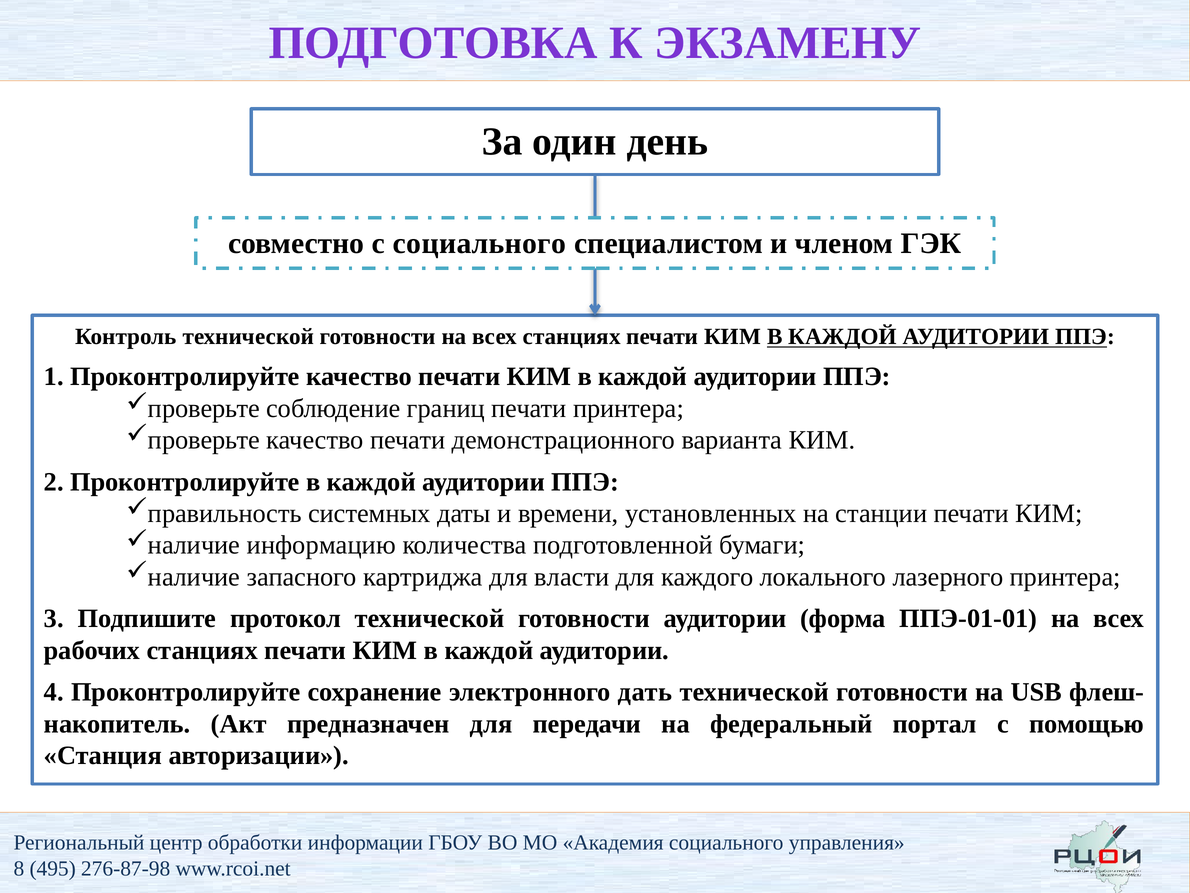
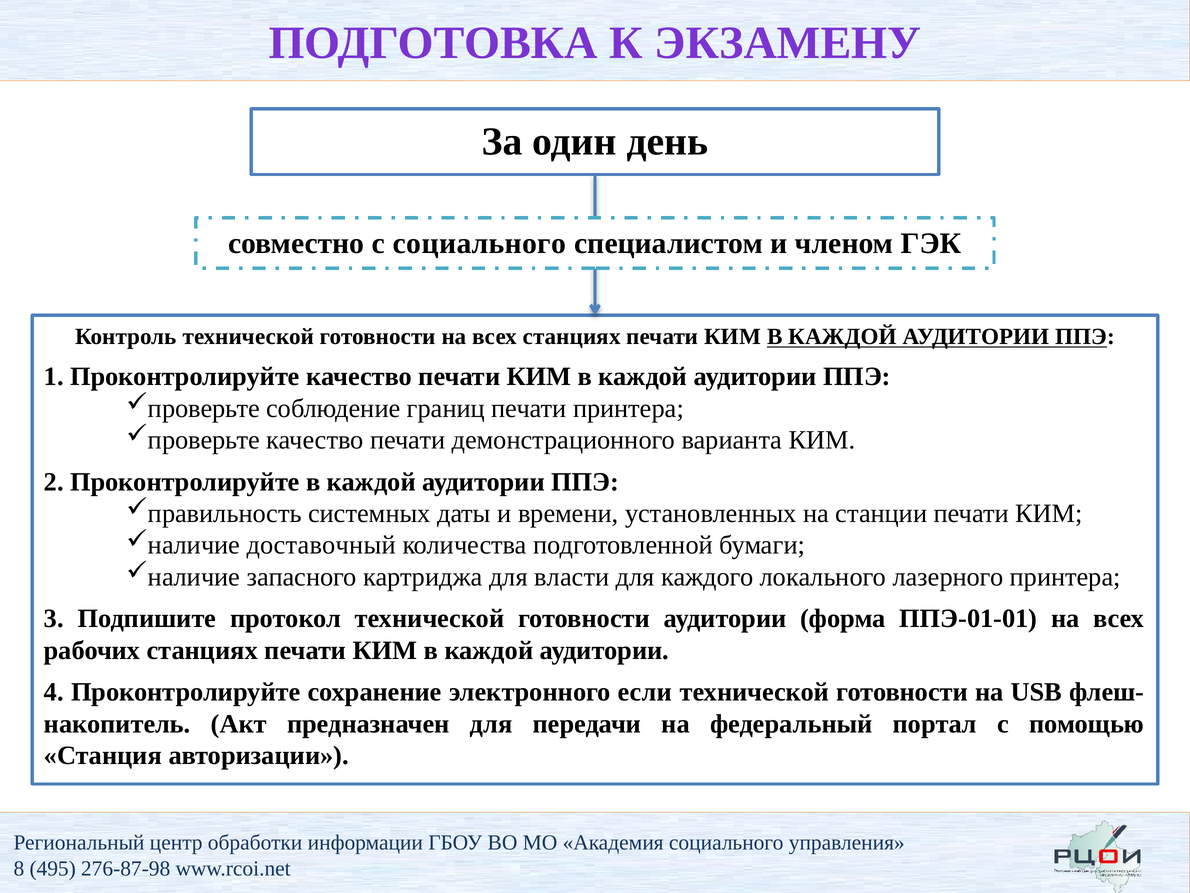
информацию: информацию -> доставочный
дать: дать -> если
